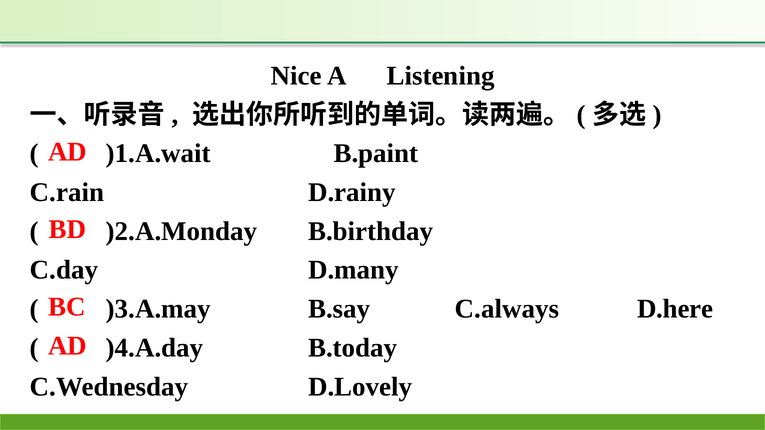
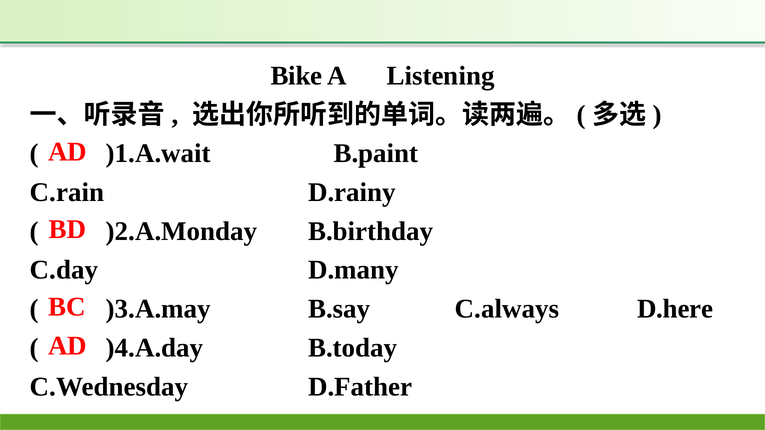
Nice: Nice -> Bike
D.Lovely: D.Lovely -> D.Father
